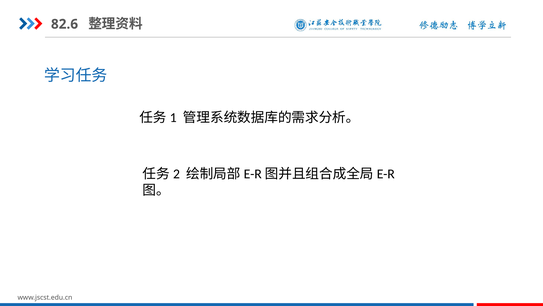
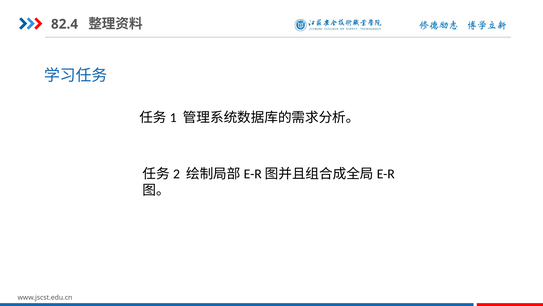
82.6: 82.6 -> 82.4
